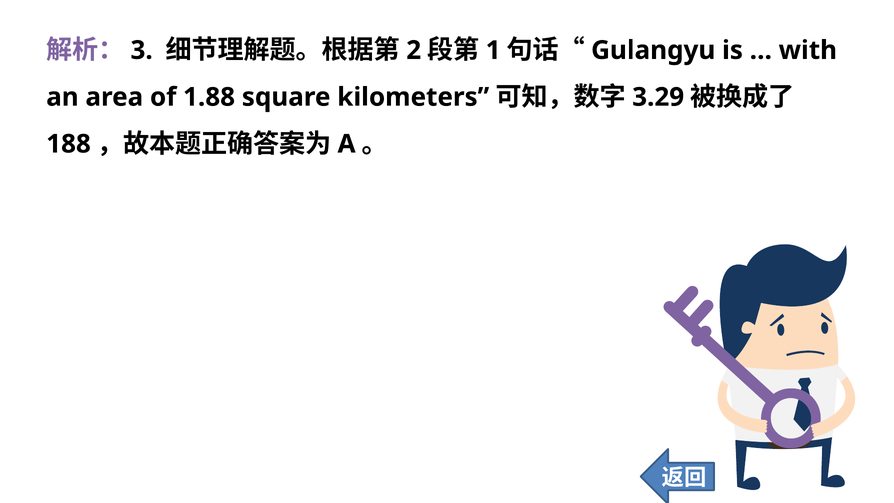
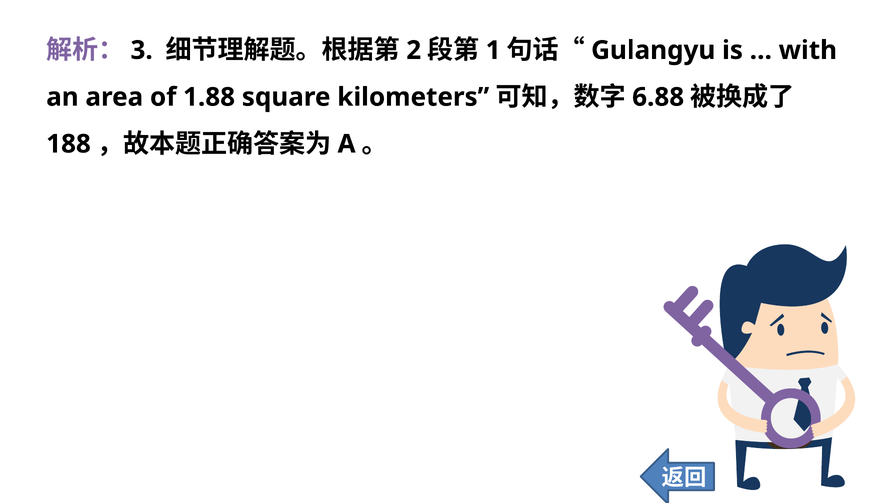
3.29: 3.29 -> 6.88
